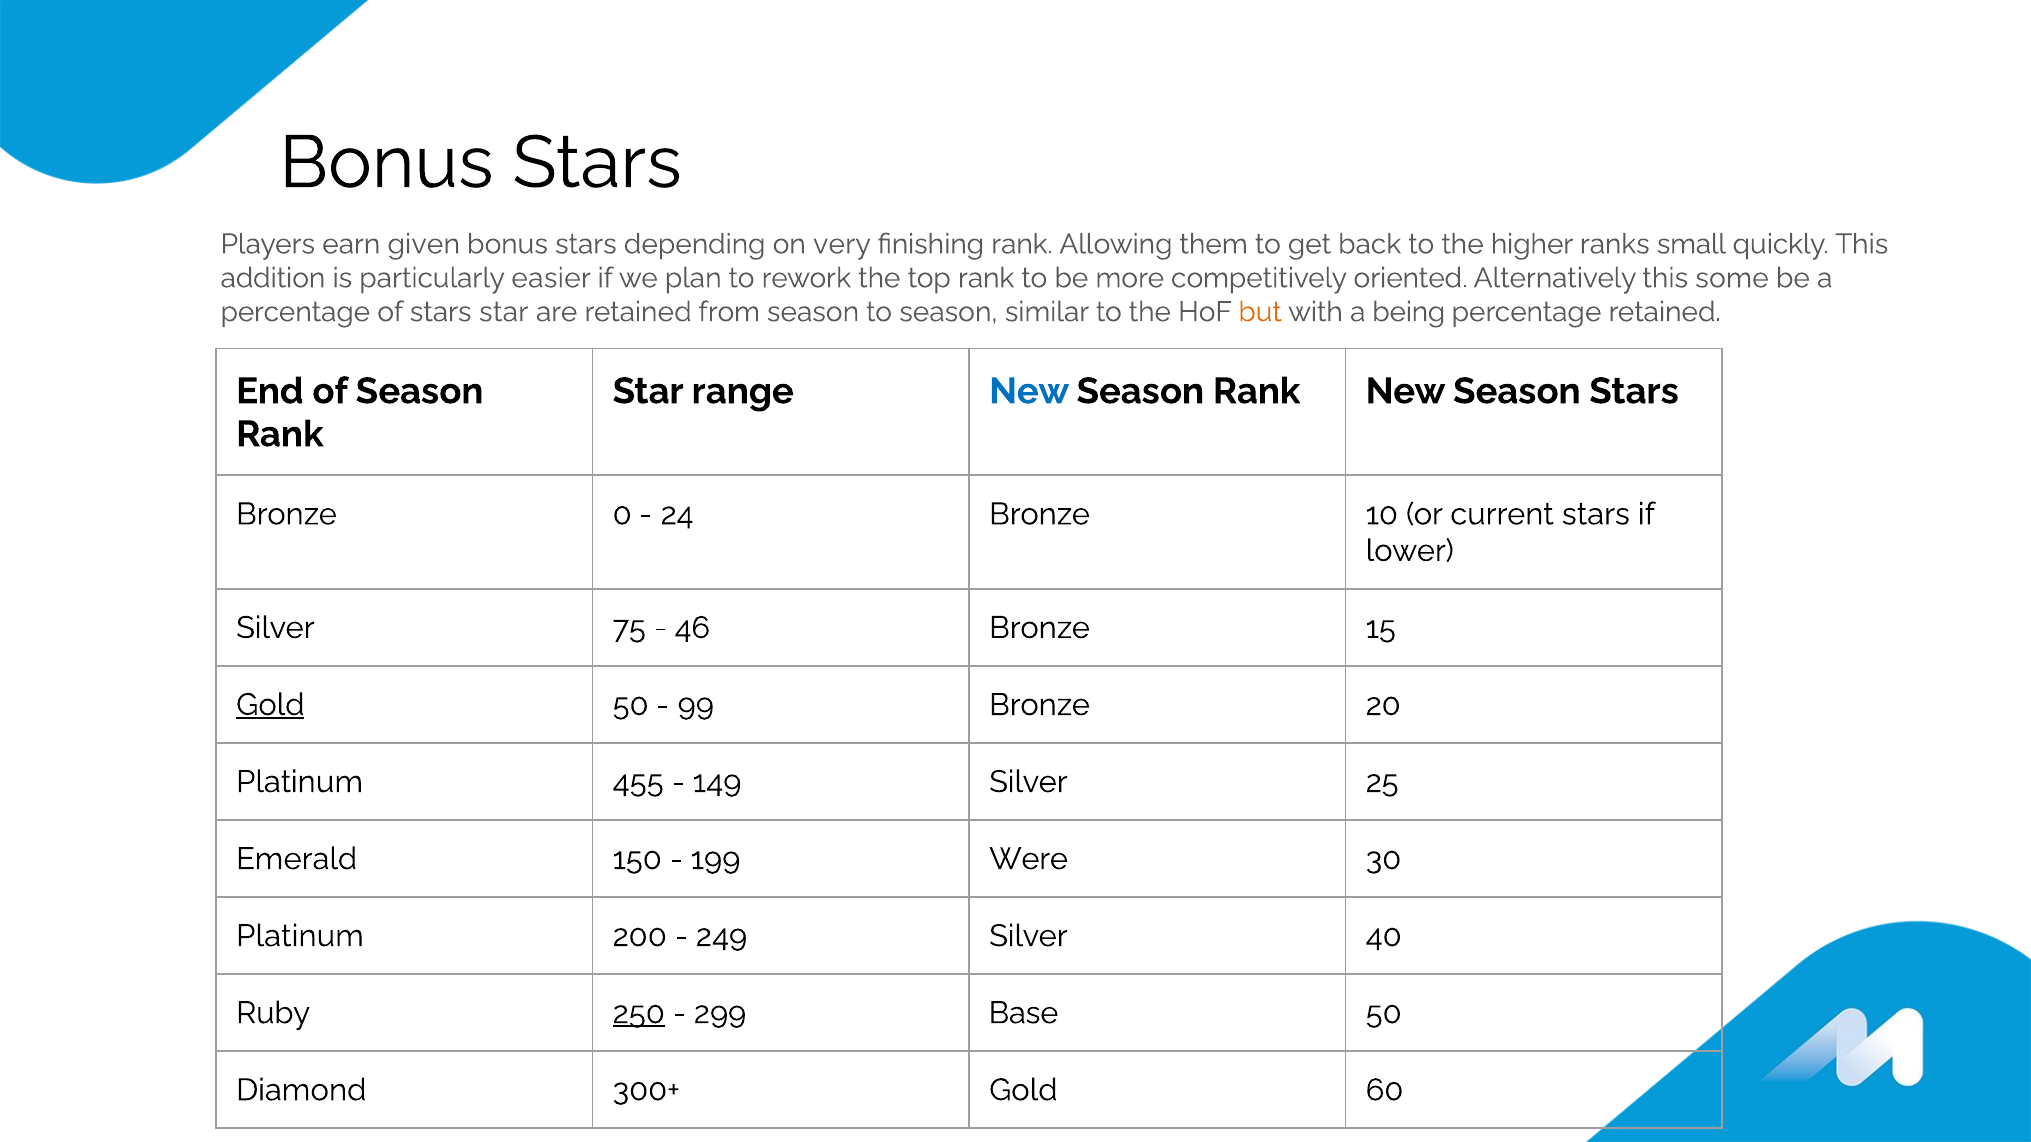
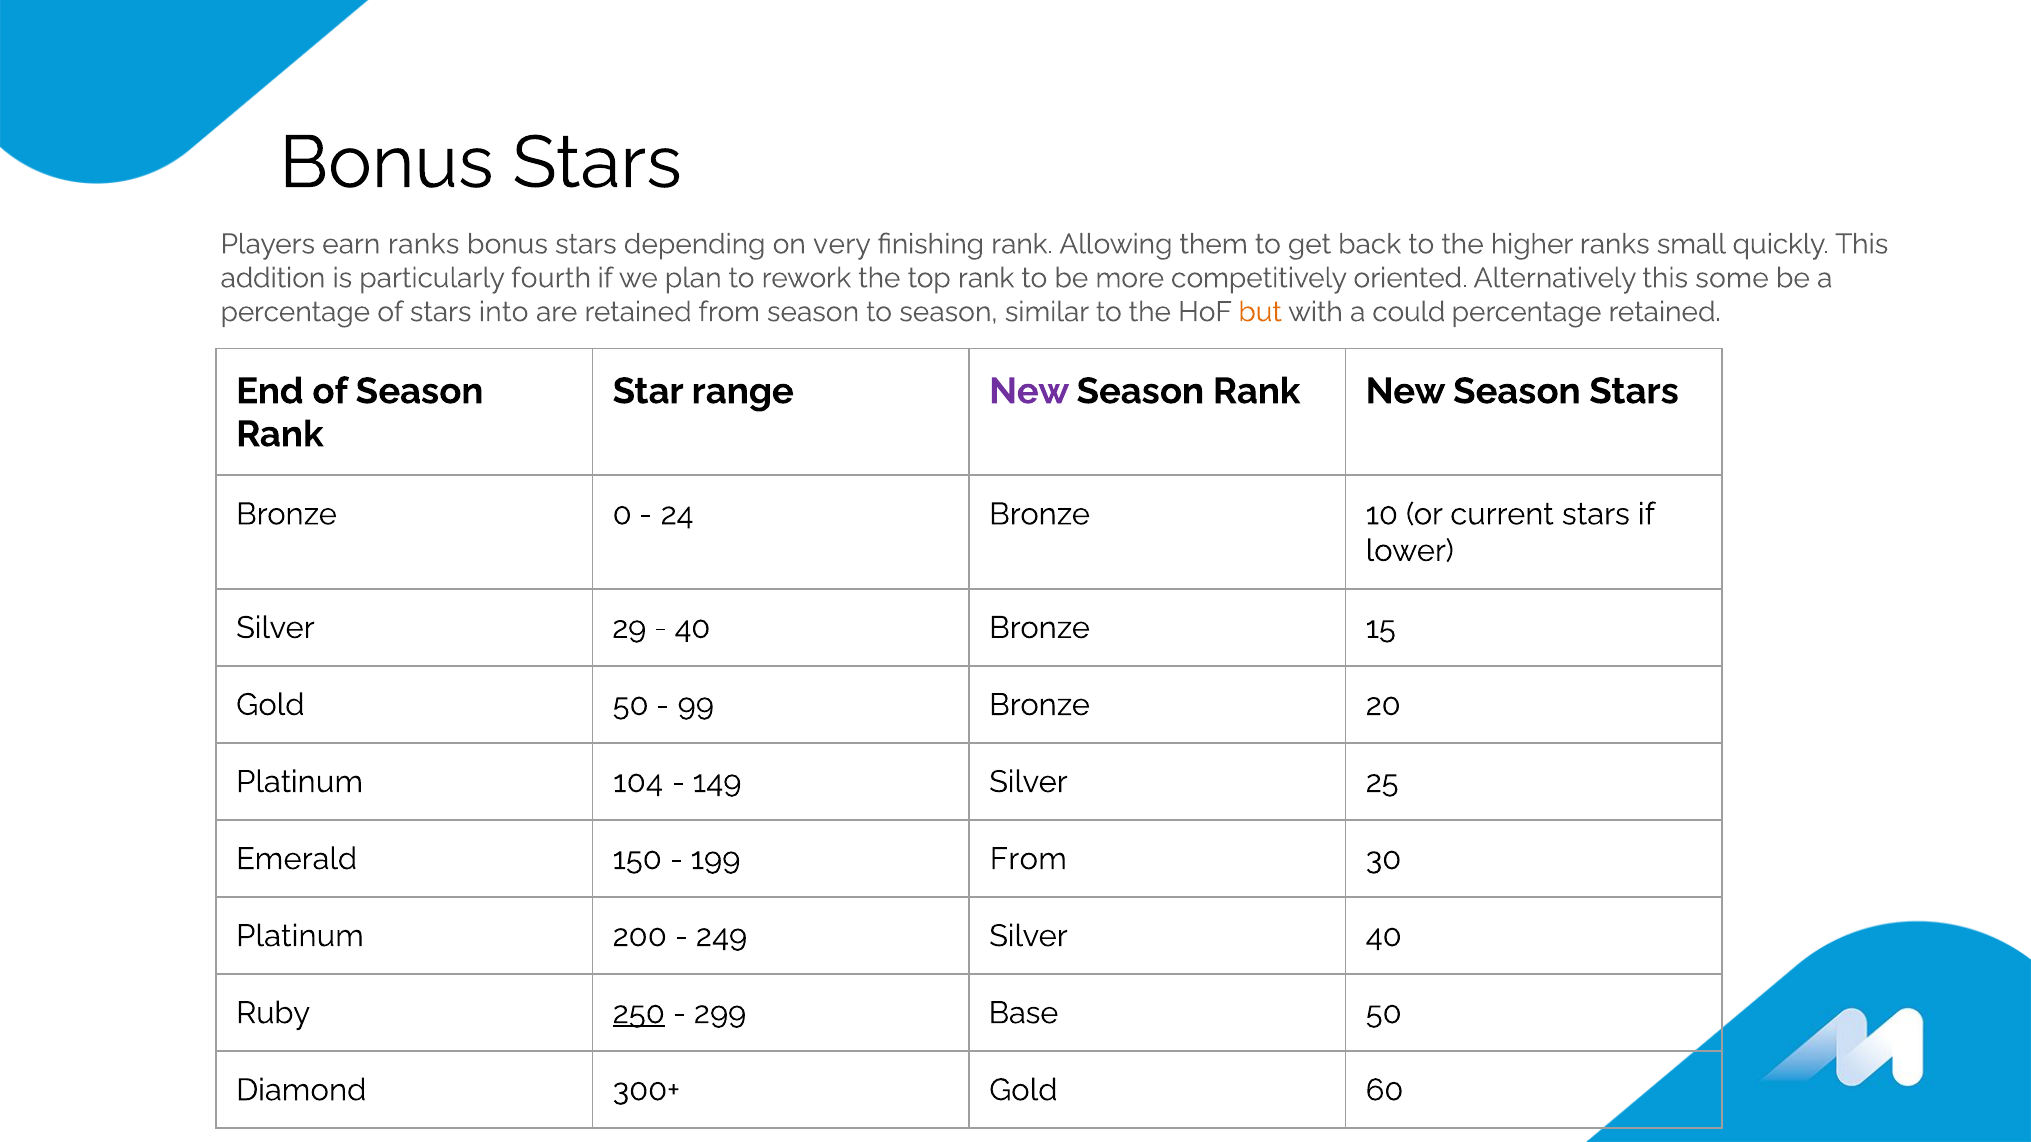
earn given: given -> ranks
easier: easier -> fourth
stars star: star -> into
being: being -> could
New at (1029, 391) colour: blue -> purple
75: 75 -> 29
46 at (692, 628): 46 -> 40
Gold at (270, 705) underline: present -> none
455: 455 -> 104
199 Were: Were -> From
